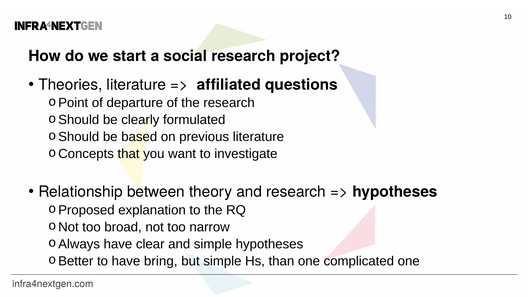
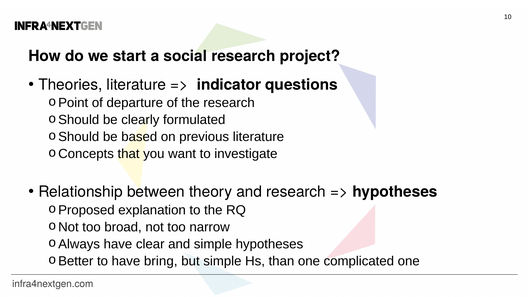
affiliated: affiliated -> indicator
